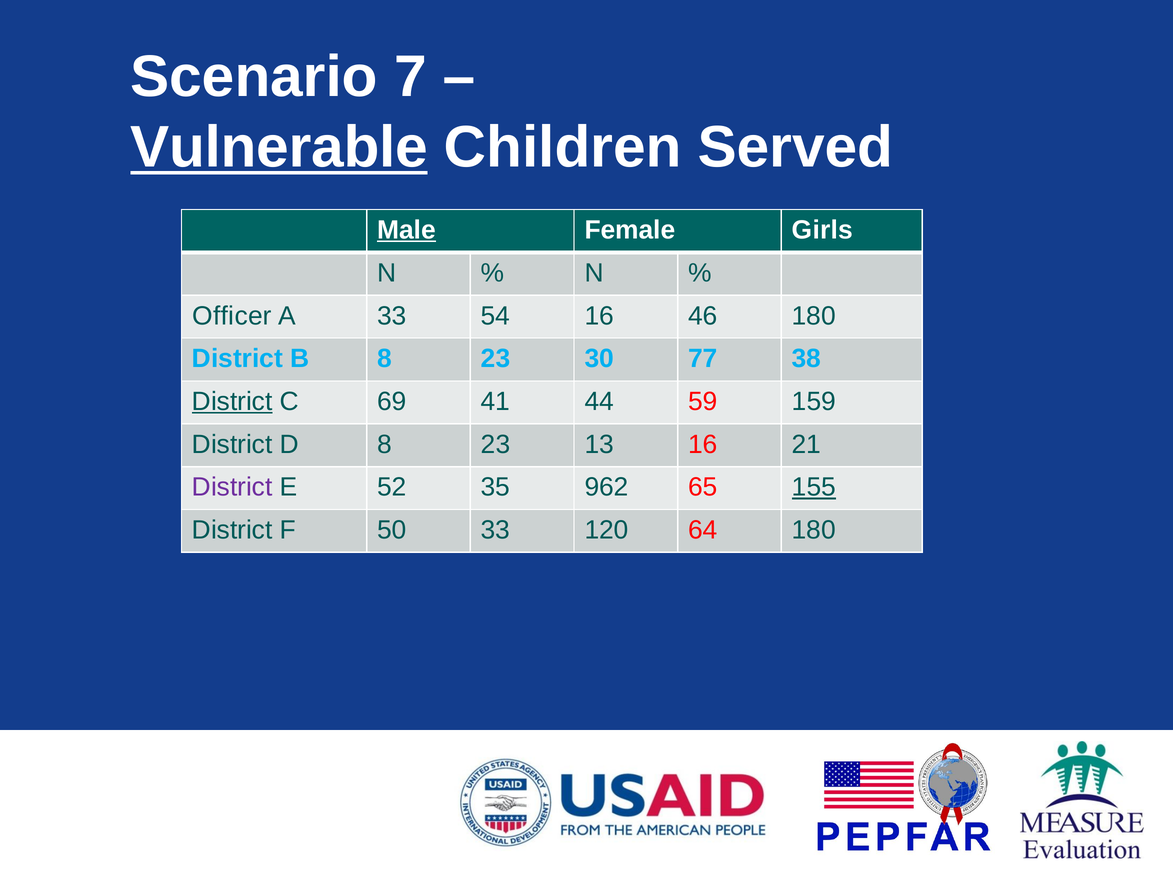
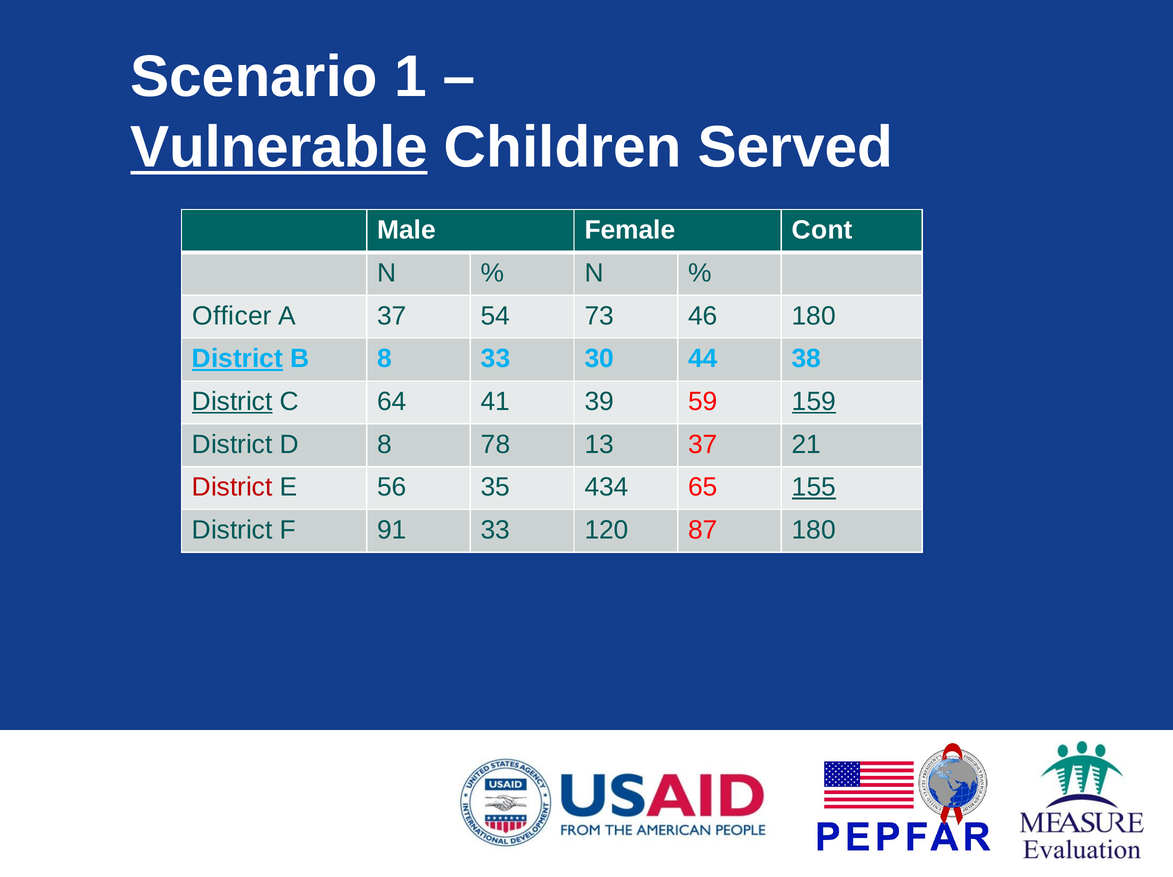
7: 7 -> 1
Male underline: present -> none
Girls: Girls -> Cont
A 33: 33 -> 37
54 16: 16 -> 73
District at (237, 359) underline: none -> present
B 8 23: 23 -> 33
77: 77 -> 44
69: 69 -> 64
44: 44 -> 39
159 underline: none -> present
D 8 23: 23 -> 78
13 16: 16 -> 37
District at (232, 487) colour: purple -> red
52: 52 -> 56
962: 962 -> 434
50: 50 -> 91
64: 64 -> 87
